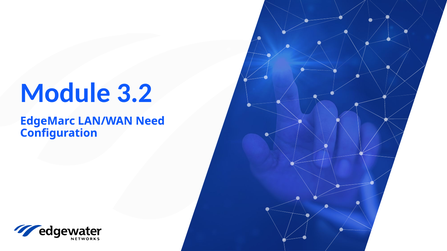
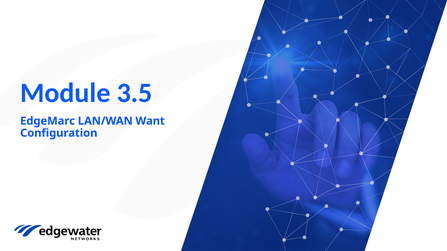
3.2: 3.2 -> 3.5
Need: Need -> Want
